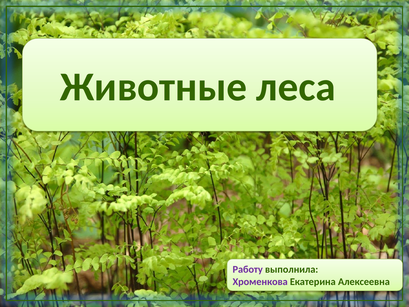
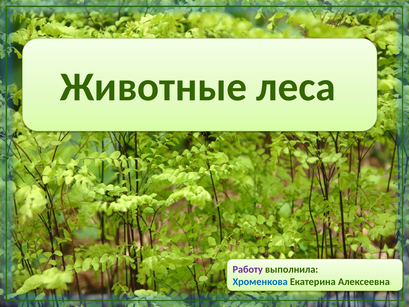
Хроменкова colour: purple -> blue
